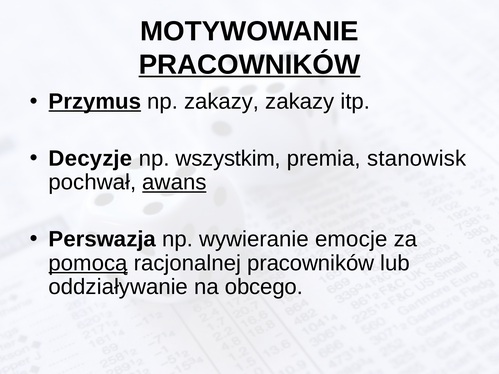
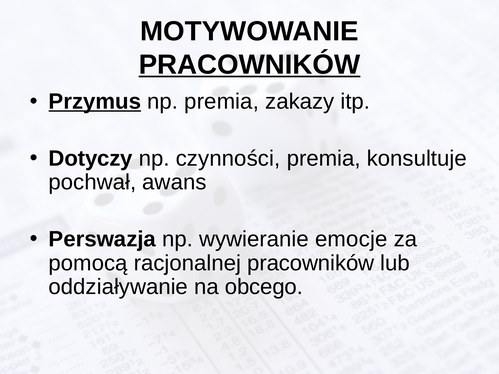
np zakazy: zakazy -> premia
Decyzje: Decyzje -> Dotyczy
wszystkim: wszystkim -> czynności
stanowisk: stanowisk -> konsultuje
awans underline: present -> none
pomocą underline: present -> none
